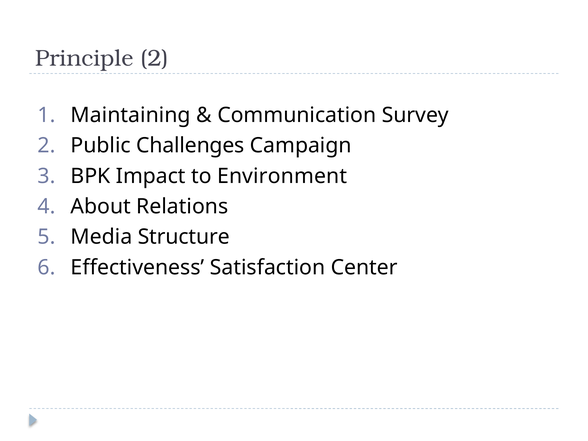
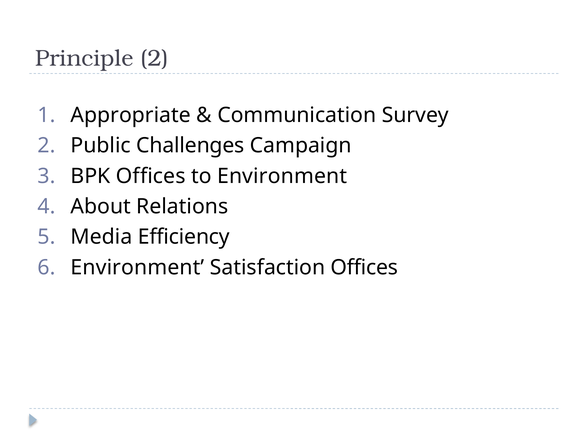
Maintaining: Maintaining -> Appropriate
BPK Impact: Impact -> Offices
Structure: Structure -> Efficiency
Effectiveness at (137, 267): Effectiveness -> Environment
Satisfaction Center: Center -> Offices
